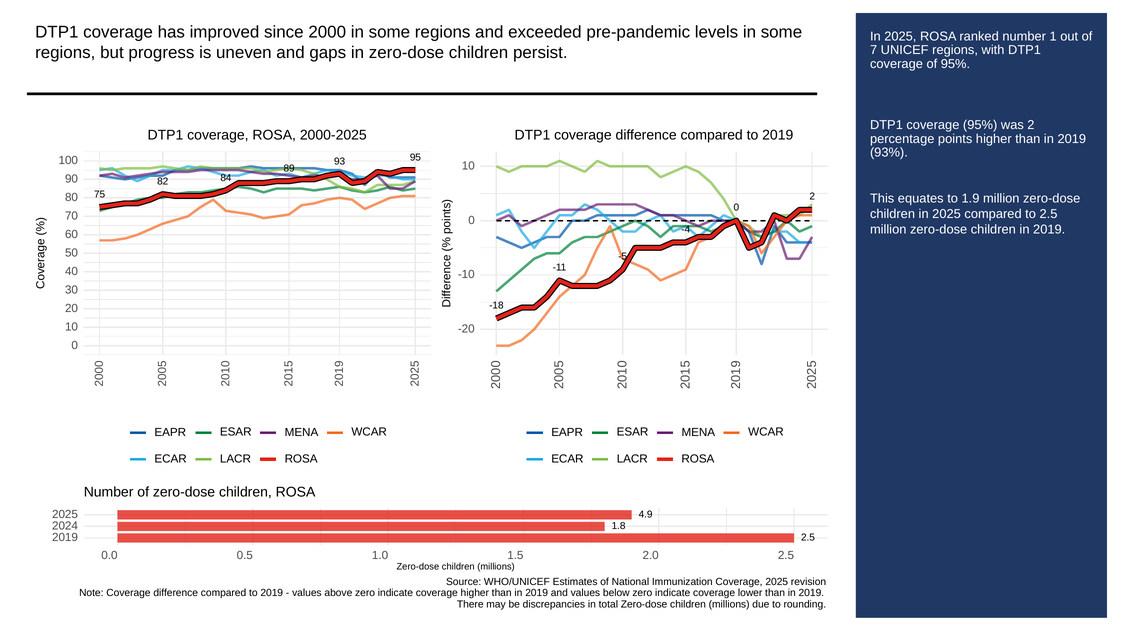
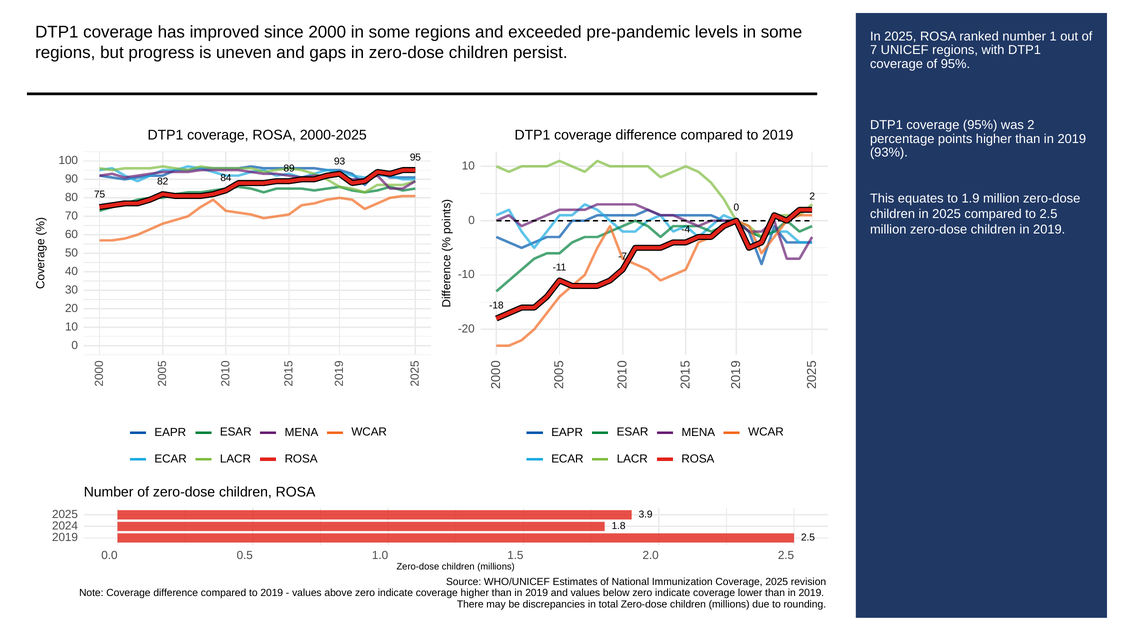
-5: -5 -> -7
4.9: 4.9 -> 3.9
